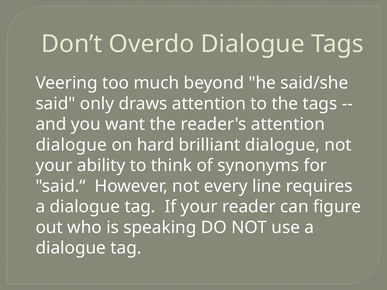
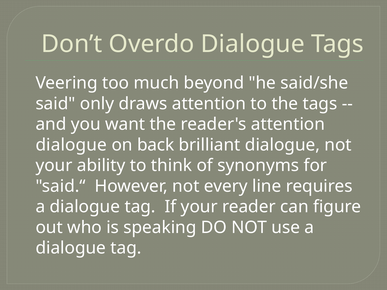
hard: hard -> back
